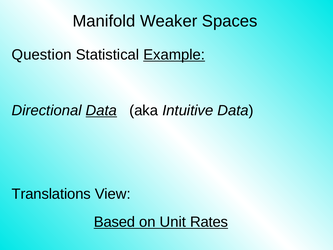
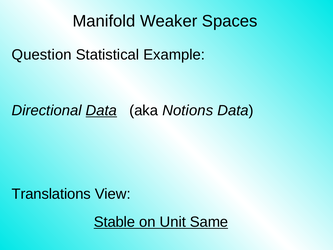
Example underline: present -> none
Intuitive: Intuitive -> Notions
Based: Based -> Stable
Rates: Rates -> Same
